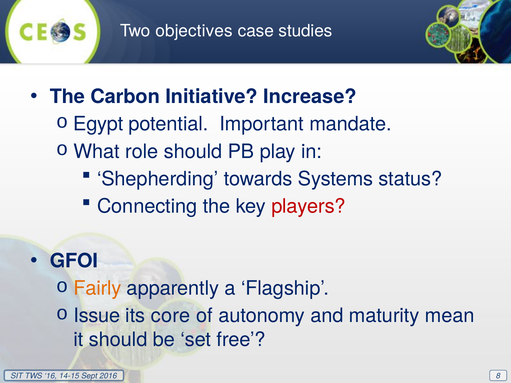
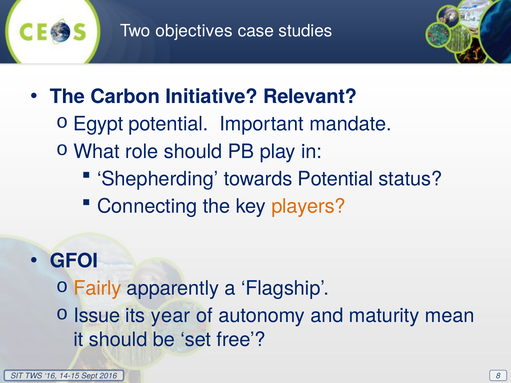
Increase: Increase -> Relevant
towards Systems: Systems -> Potential
players colour: red -> orange
core: core -> year
